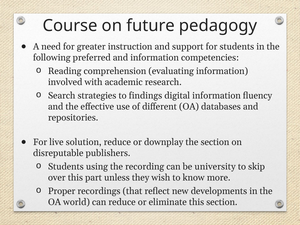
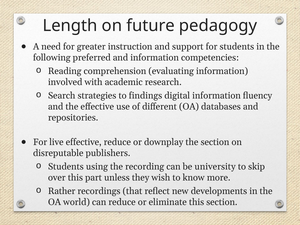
Course: Course -> Length
live solution: solution -> effective
Proper: Proper -> Rather
